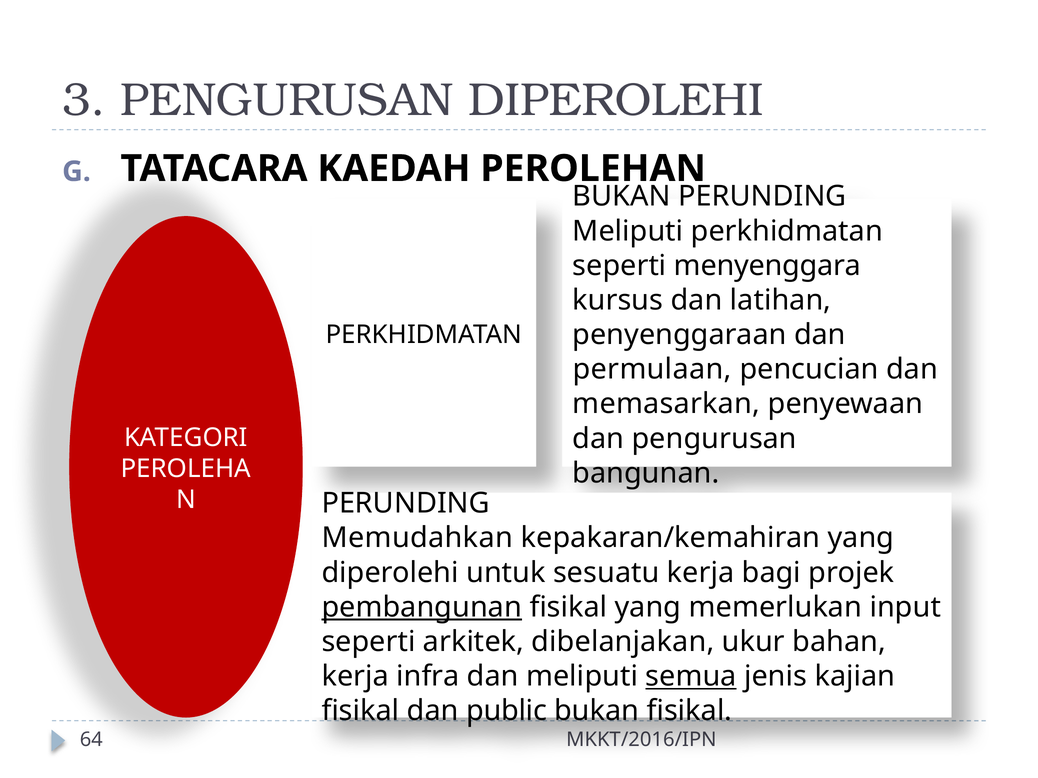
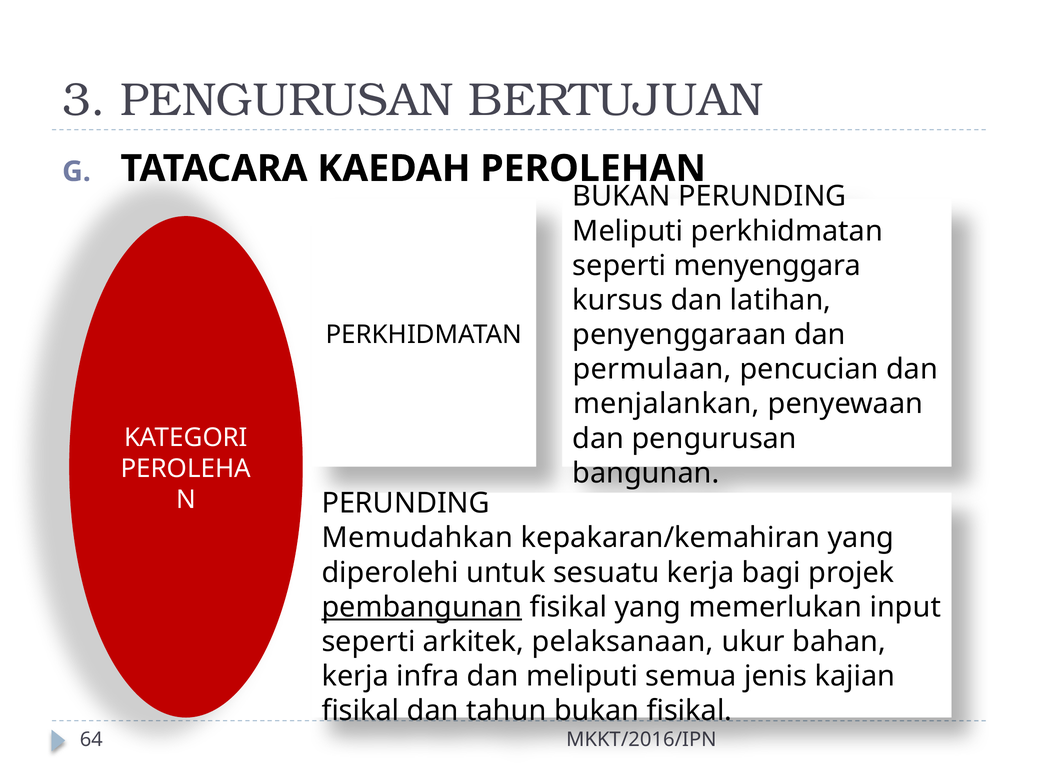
PENGURUSAN DIPEROLEHI: DIPEROLEHI -> BERTUJUAN
memasarkan: memasarkan -> menjalankan
dibelanjakan: dibelanjakan -> pelaksanaan
semua underline: present -> none
public: public -> tahun
